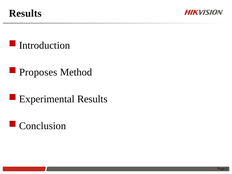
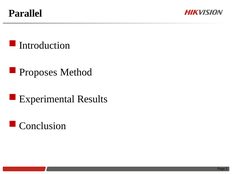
Results at (25, 13): Results -> Parallel
